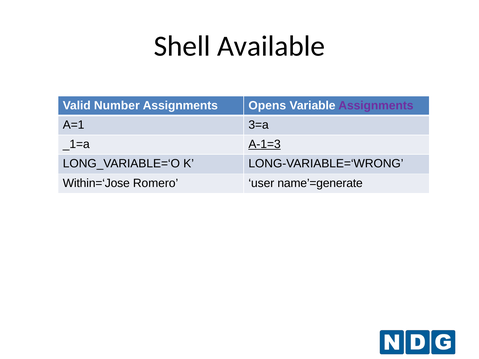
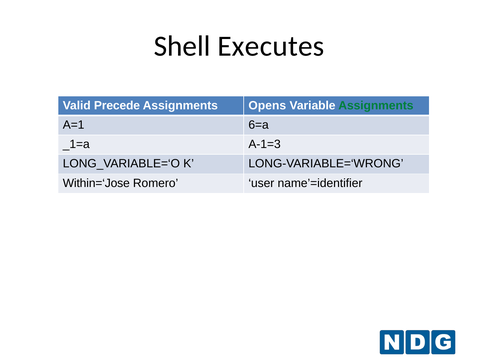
Available: Available -> Executes
Number: Number -> Precede
Assignments at (376, 106) colour: purple -> green
3=a: 3=a -> 6=a
A-1=3 underline: present -> none
name’=generate: name’=generate -> name’=identifier
